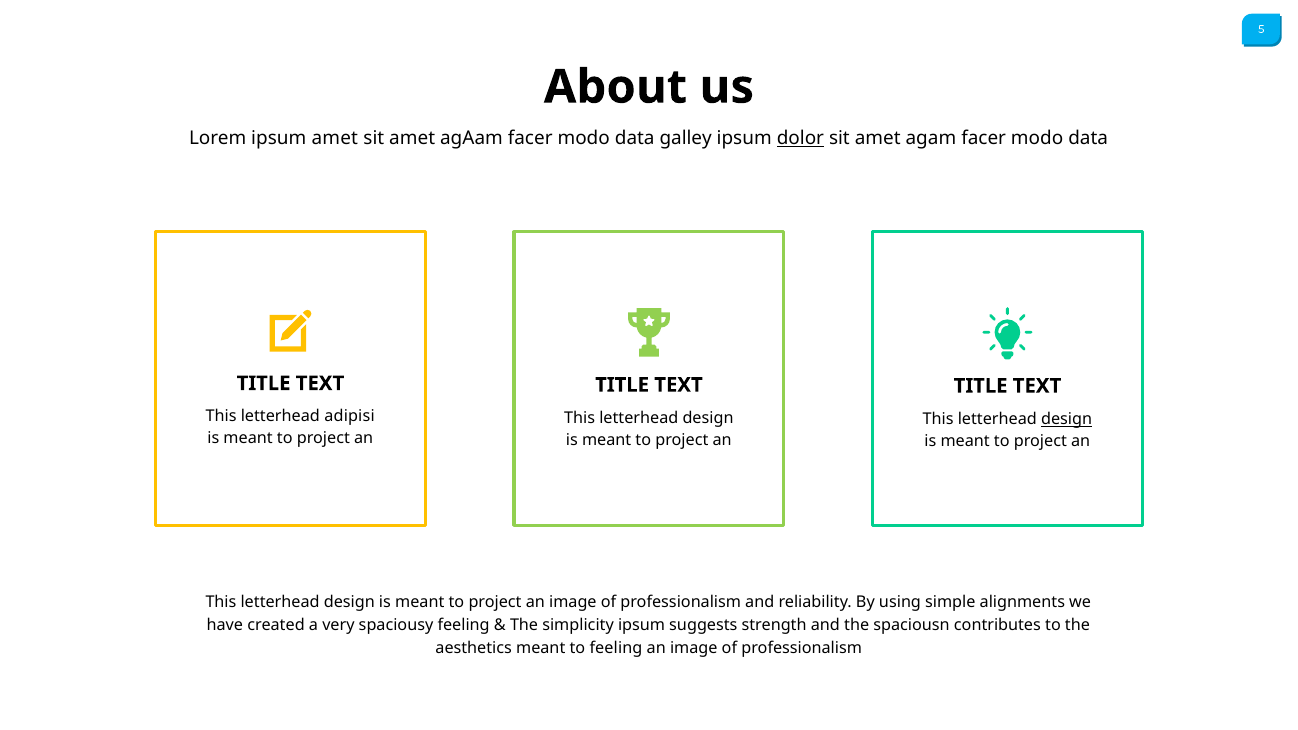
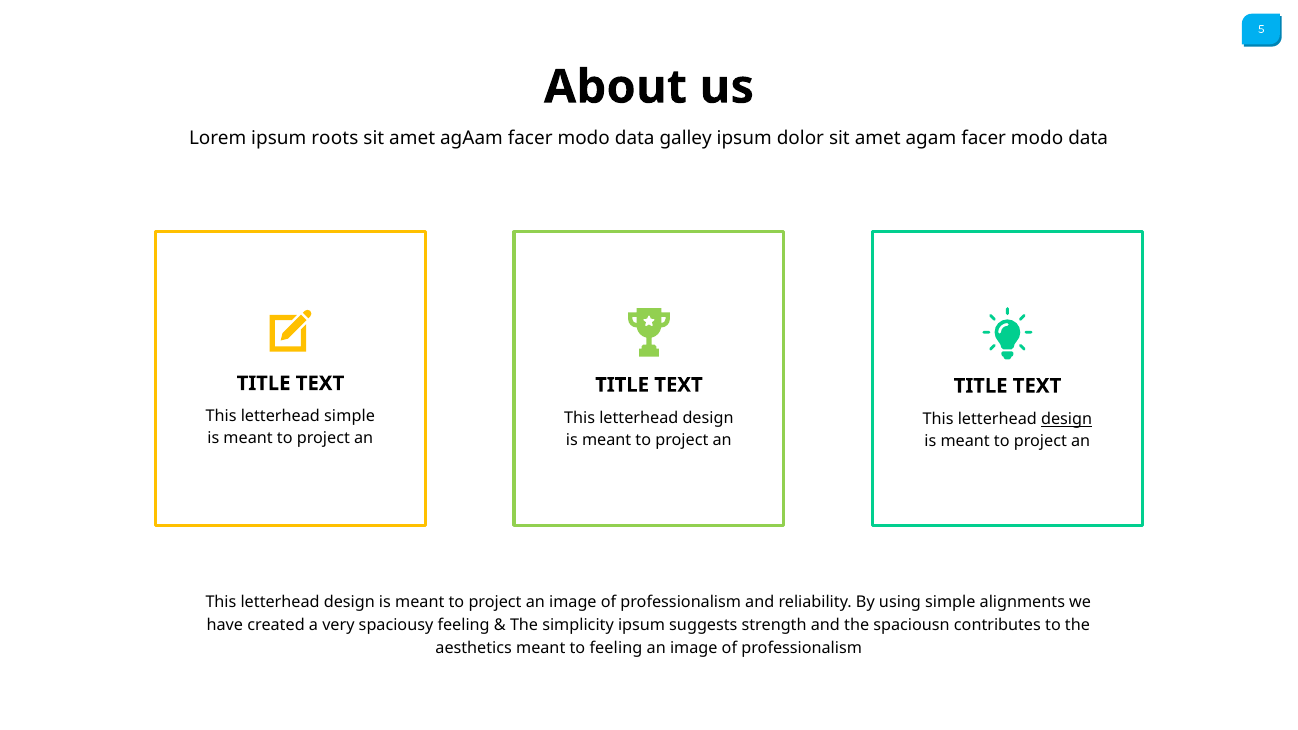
ipsum amet: amet -> roots
dolor underline: present -> none
letterhead adipisi: adipisi -> simple
